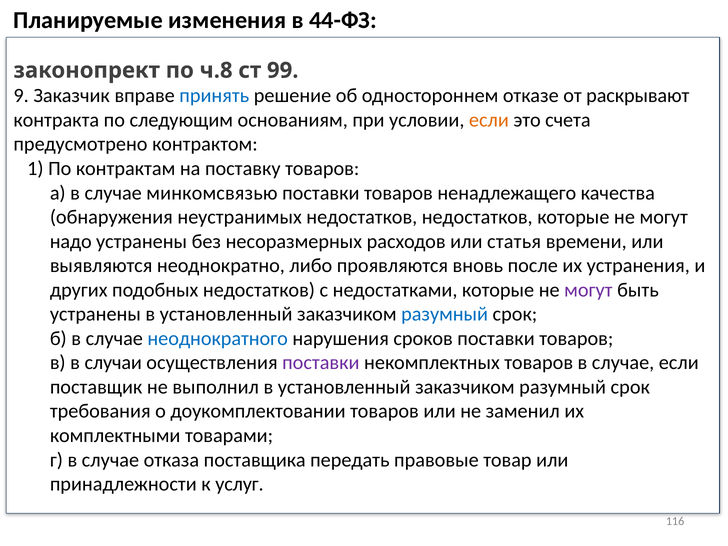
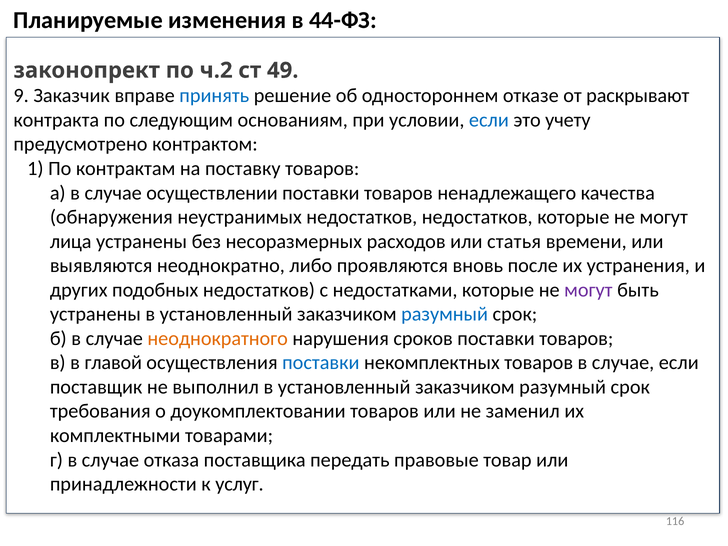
ч.8: ч.8 -> ч.2
99: 99 -> 49
если at (489, 120) colour: orange -> blue
счета: счета -> учету
минкомсвязью: минкомсвязью -> осуществлении
надо: надо -> лица
неоднократного colour: blue -> orange
случаи: случаи -> главой
поставки at (321, 363) colour: purple -> blue
